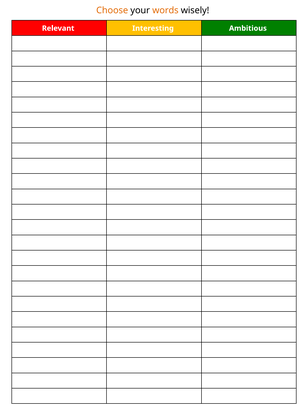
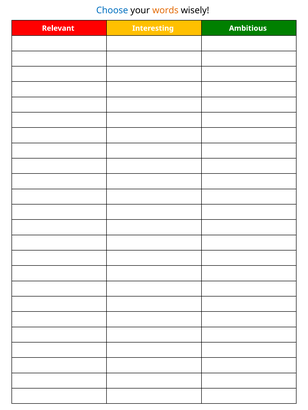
Choose colour: orange -> blue
